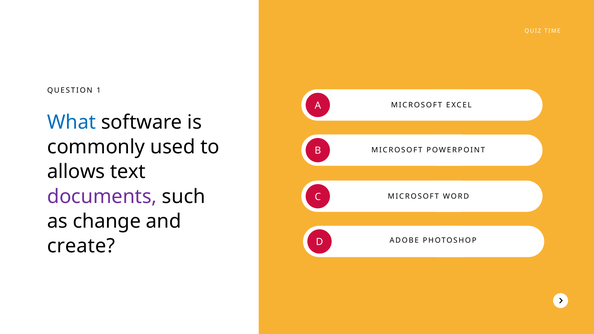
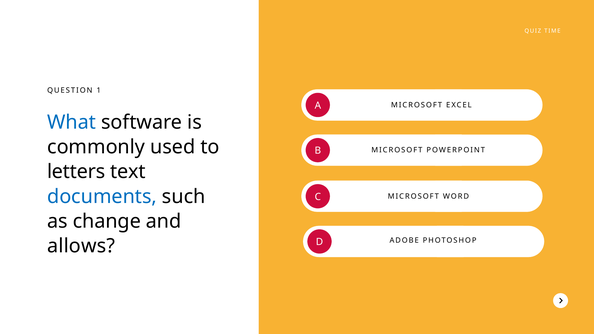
allows: allows -> letters
documents colour: purple -> blue
create: create -> allows
